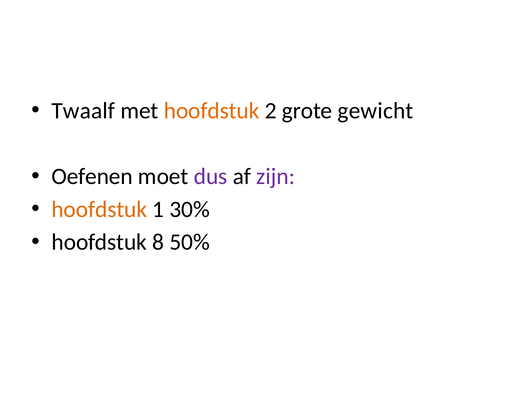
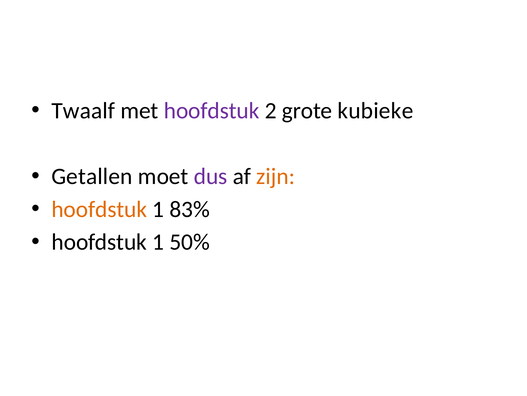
hoofdstuk at (212, 111) colour: orange -> purple
gewicht: gewicht -> kubieke
Oefenen: Oefenen -> Getallen
zijn colour: purple -> orange
30%: 30% -> 83%
8 at (158, 242): 8 -> 1
